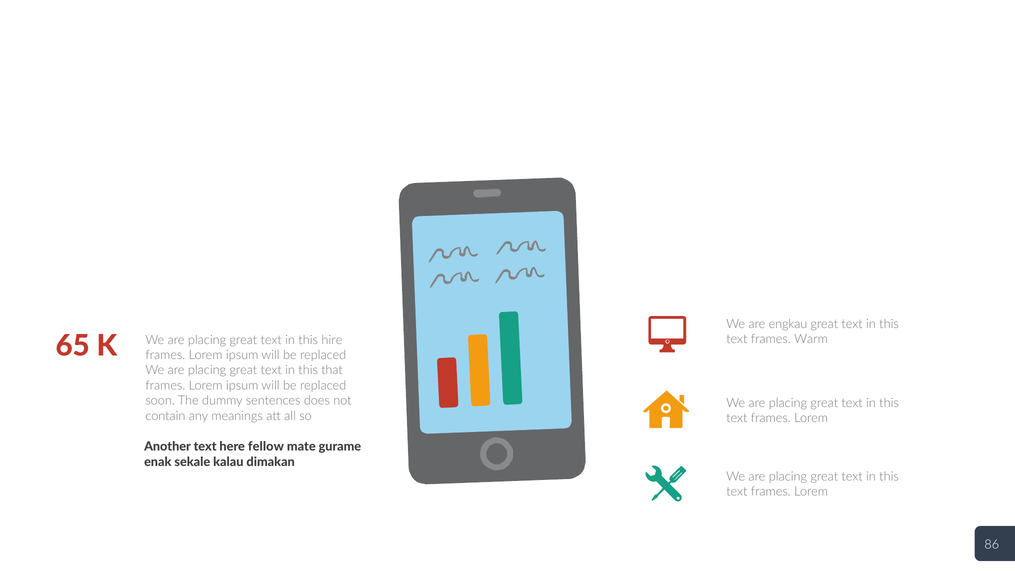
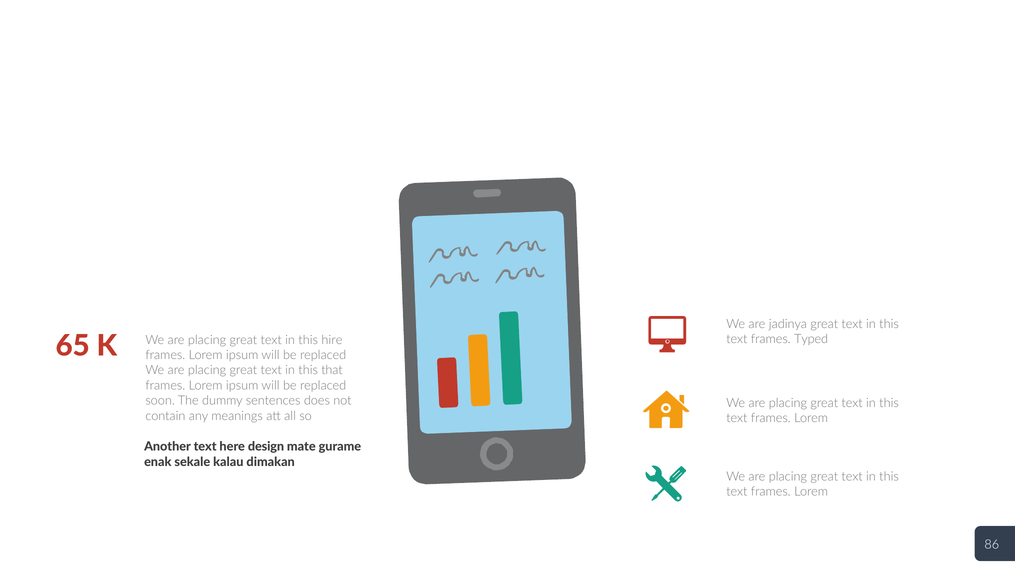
engkau: engkau -> jadinya
Warm: Warm -> Typed
fellow: fellow -> design
